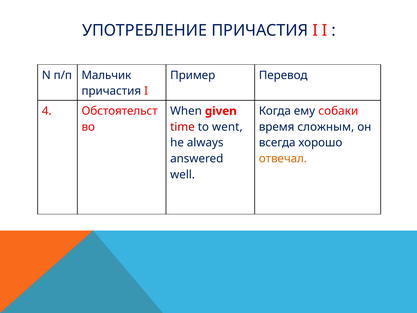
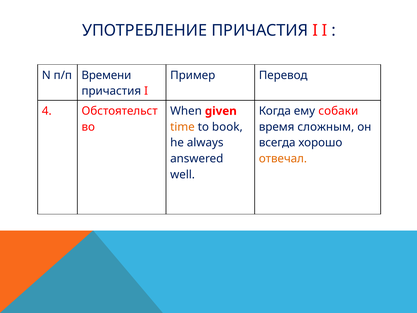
Мальчик: Мальчик -> Времени
time colour: red -> orange
went: went -> book
